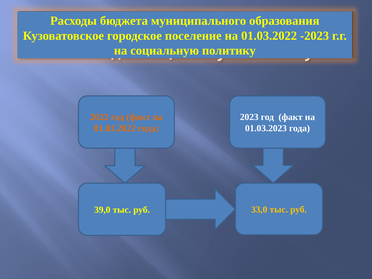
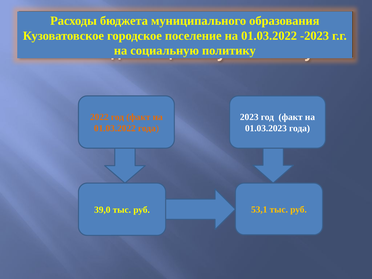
33,0: 33,0 -> 53,1
